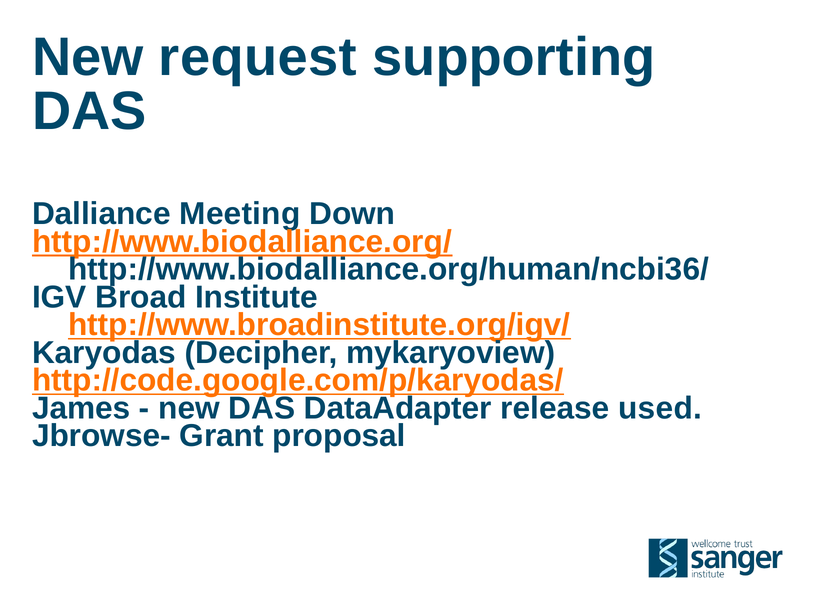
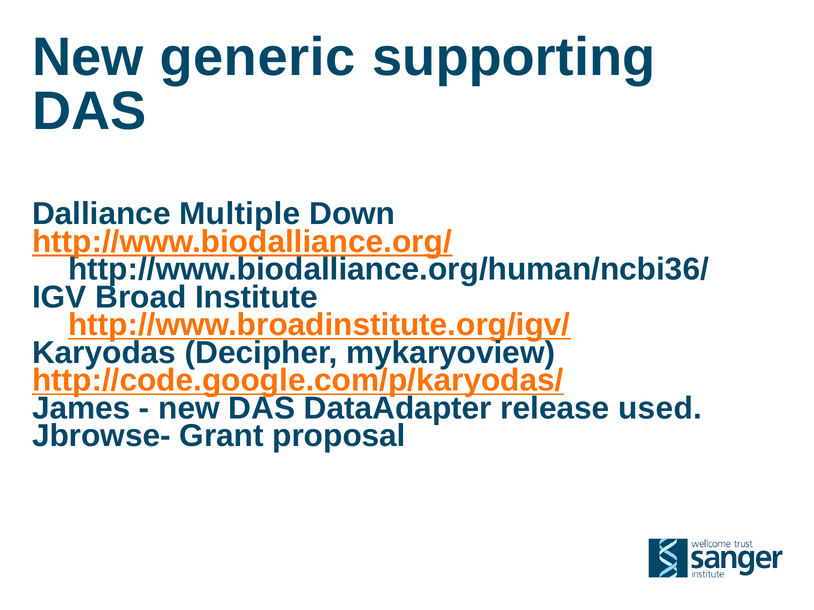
request: request -> generic
Meeting: Meeting -> Multiple
